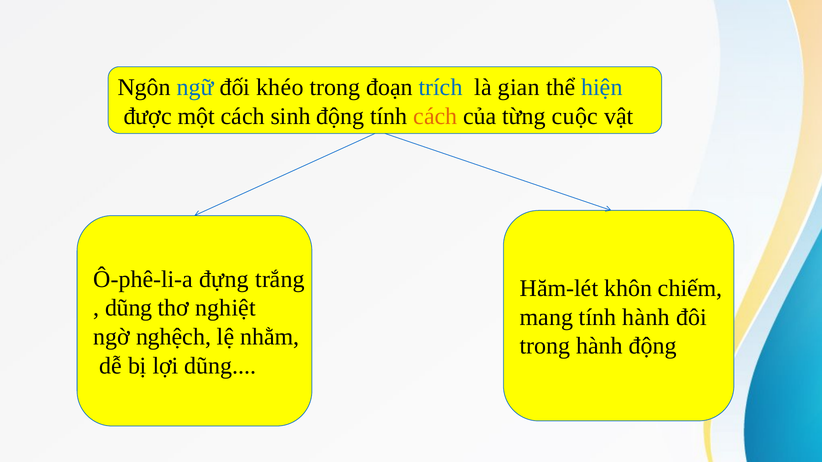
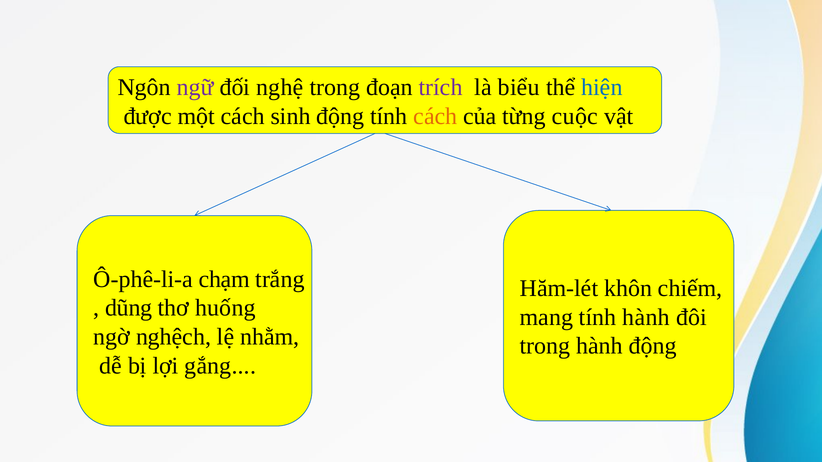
ngữ colour: blue -> purple
khéo: khéo -> nghệ
trích colour: blue -> purple
gian: gian -> biểu
đựng: đựng -> chạm
nghiệt: nghiệt -> huống
lợi dũng: dũng -> gắng
